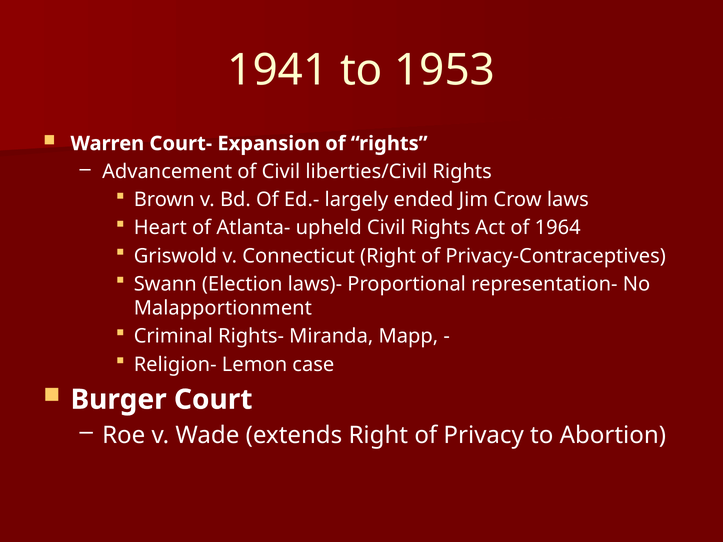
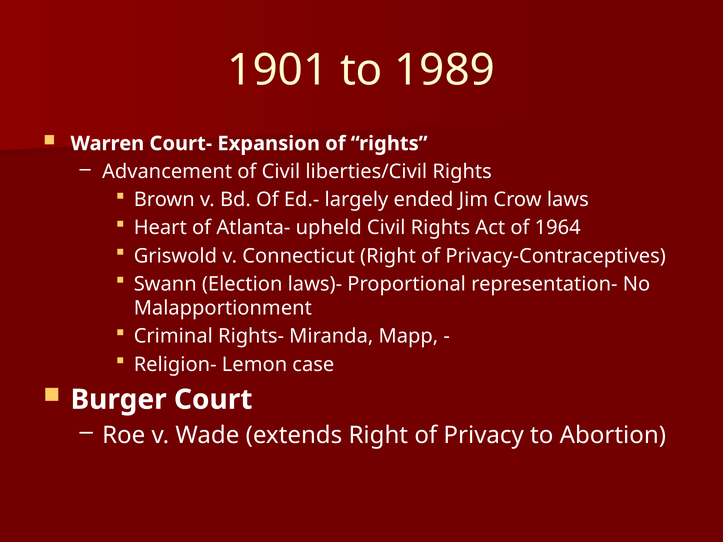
1941: 1941 -> 1901
1953: 1953 -> 1989
